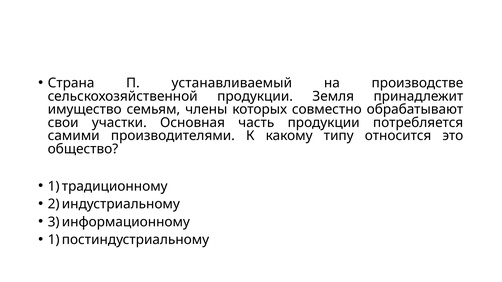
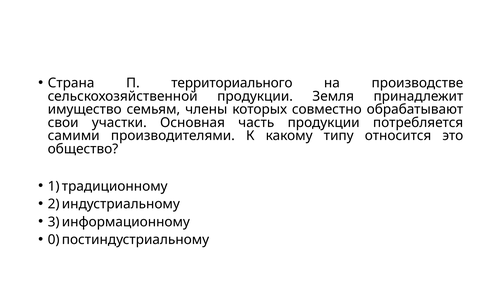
устанавливаемый: устанавливаемый -> территориального
1 at (54, 240): 1 -> 0
